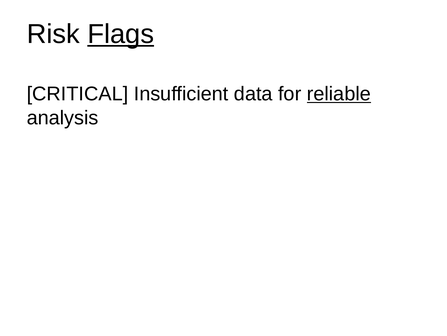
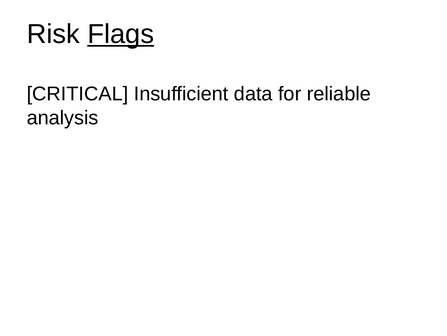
reliable underline: present -> none
